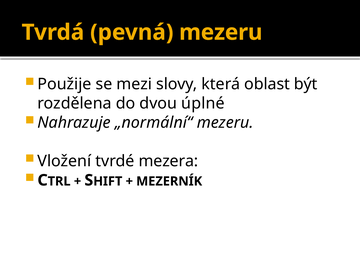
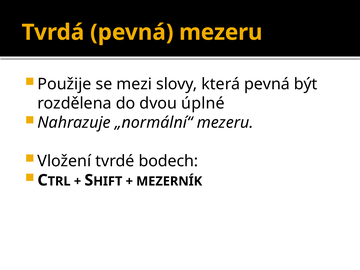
která oblast: oblast -> pevná
mezera: mezera -> bodech
